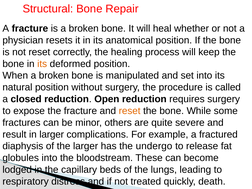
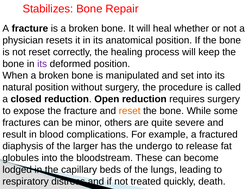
Structural: Structural -> Stabilizes
its at (42, 64) colour: orange -> purple
in larger: larger -> blood
